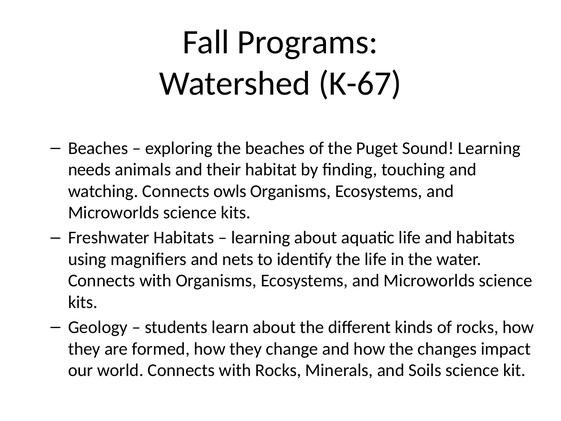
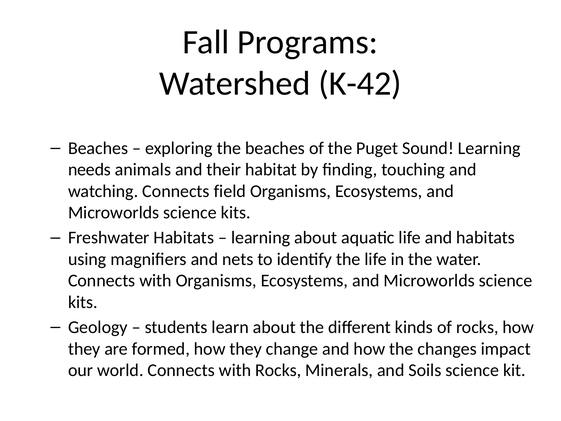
K-67: K-67 -> K-42
owls: owls -> field
